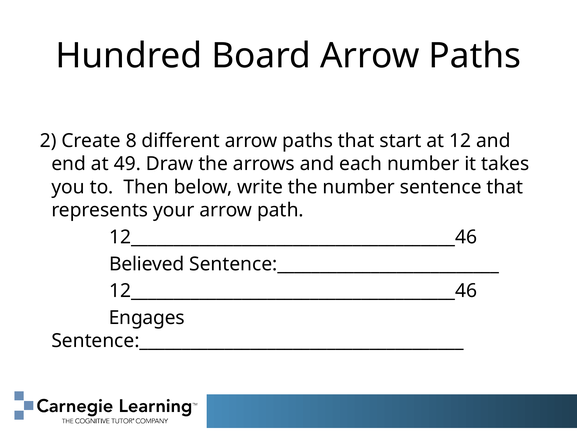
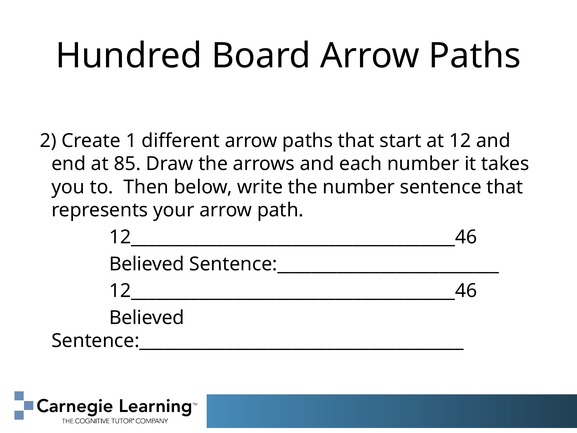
8: 8 -> 1
49: 49 -> 85
Engages at (147, 318): Engages -> Believed
